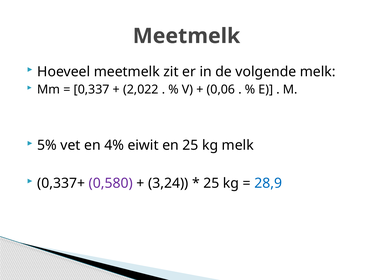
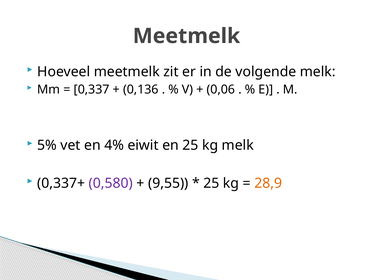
2,022: 2,022 -> 0,136
3,24: 3,24 -> 9,55
28,9 colour: blue -> orange
